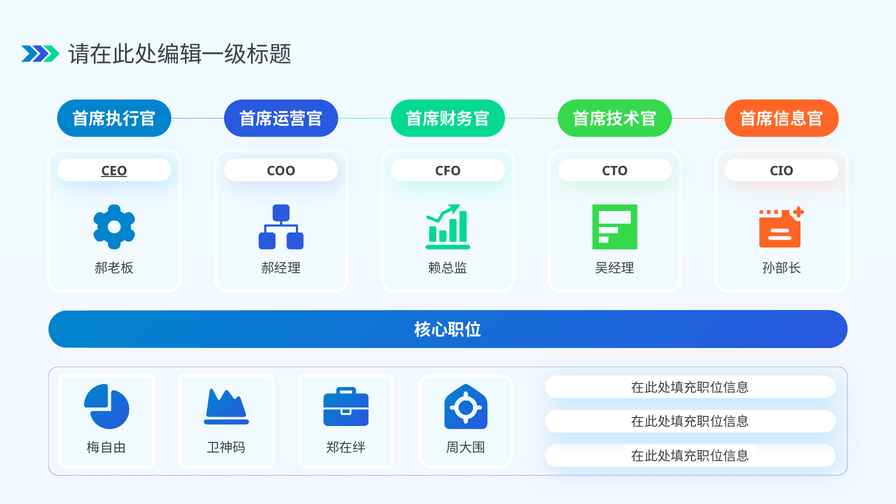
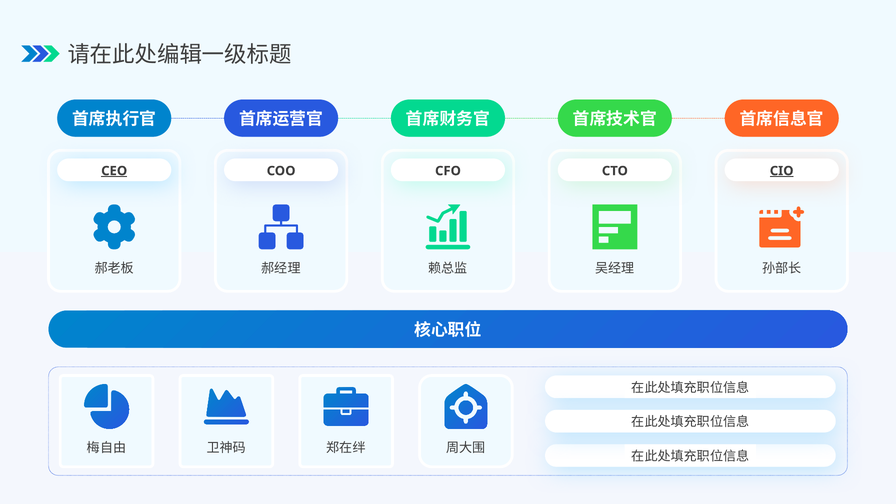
CIO underline: none -> present
